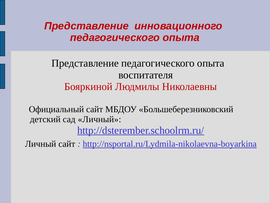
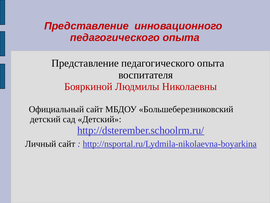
сад Личный: Личный -> Детский
